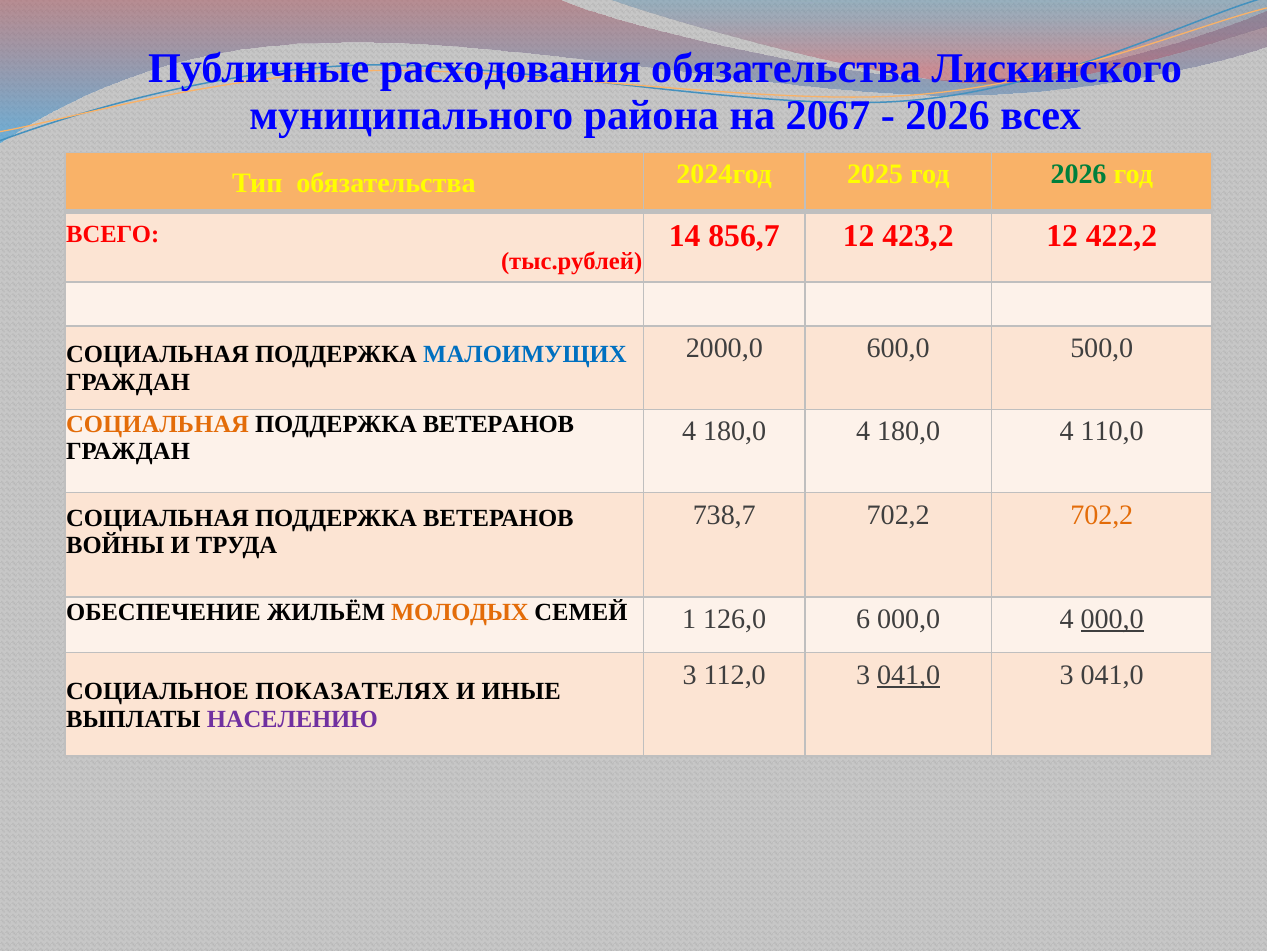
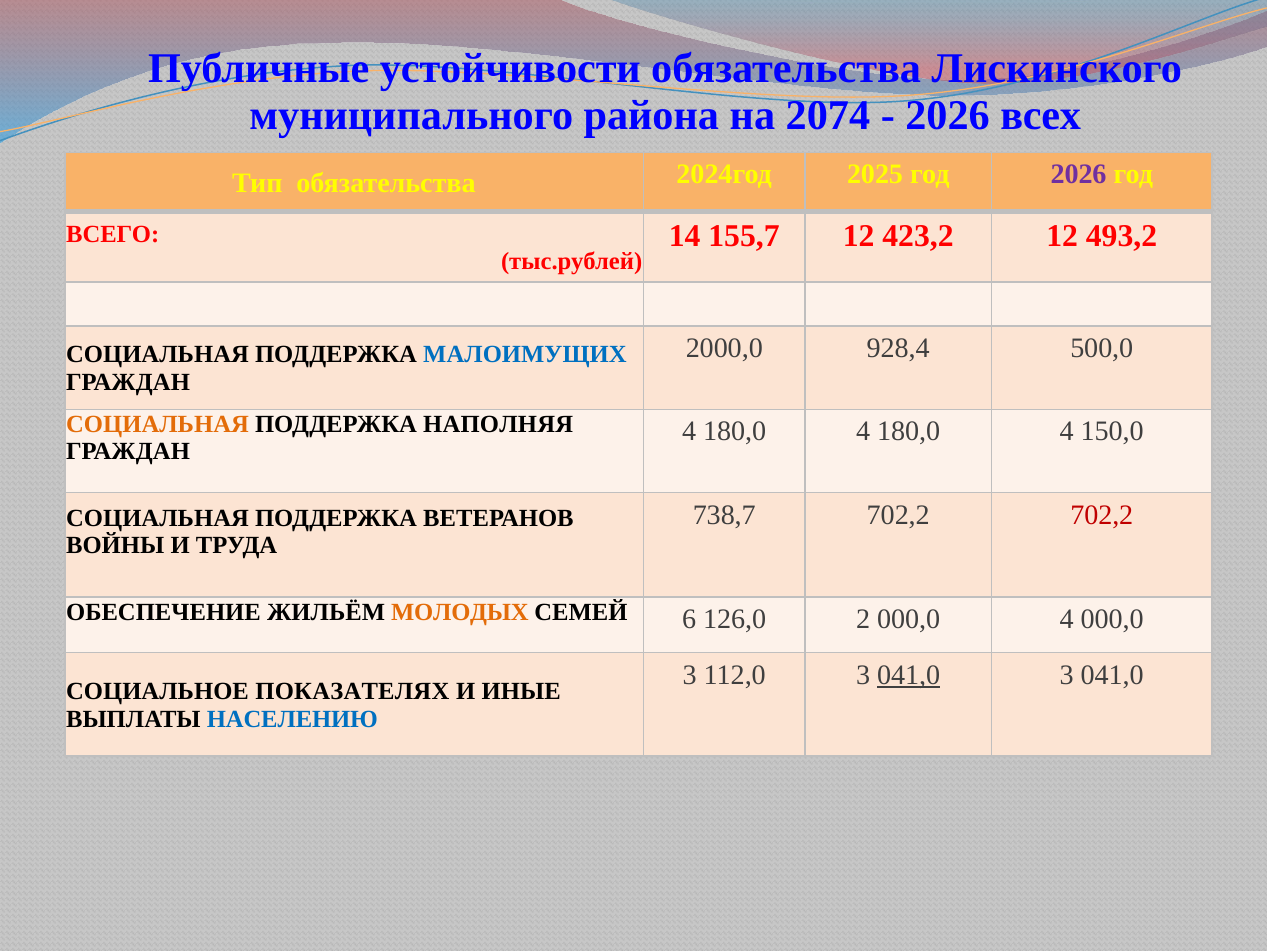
расходования: расходования -> устойчивости
2067: 2067 -> 2074
2026 at (1079, 174) colour: green -> purple
856,7: 856,7 -> 155,7
422,2: 422,2 -> 493,2
600,0: 600,0 -> 928,4
ВЕТЕРАНОВ at (498, 424): ВЕТЕРАНОВ -> НАПОЛНЯЯ
110,0: 110,0 -> 150,0
702,2 at (1102, 514) colour: orange -> red
1: 1 -> 6
6: 6 -> 2
000,0 at (1112, 619) underline: present -> none
НАСЕЛЕНИЮ colour: purple -> blue
